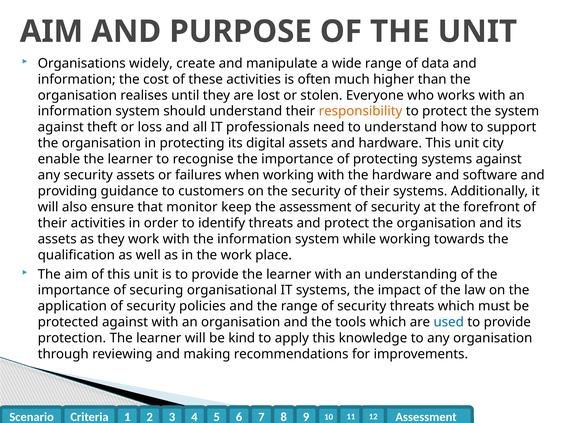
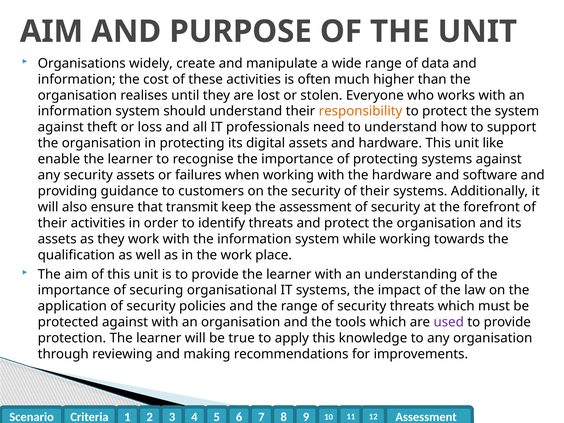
city: city -> like
monitor: monitor -> transmit
used colour: blue -> purple
kind: kind -> true
